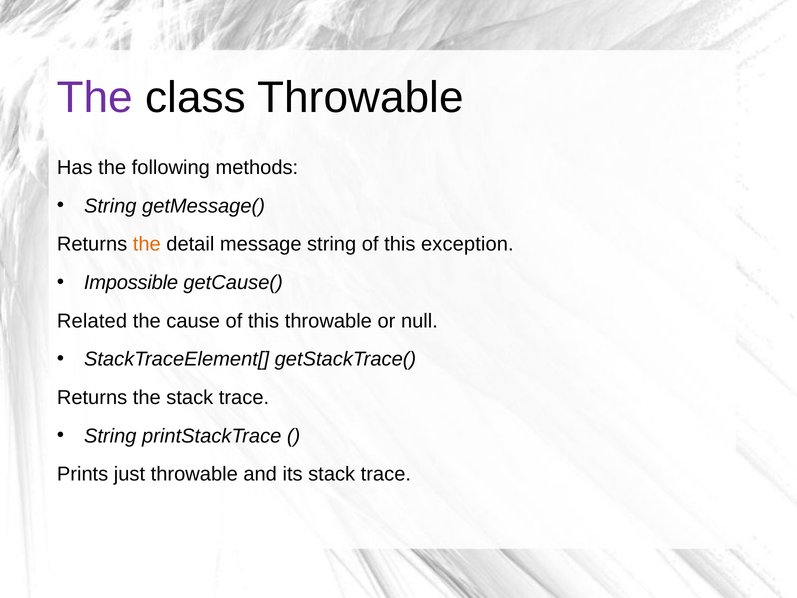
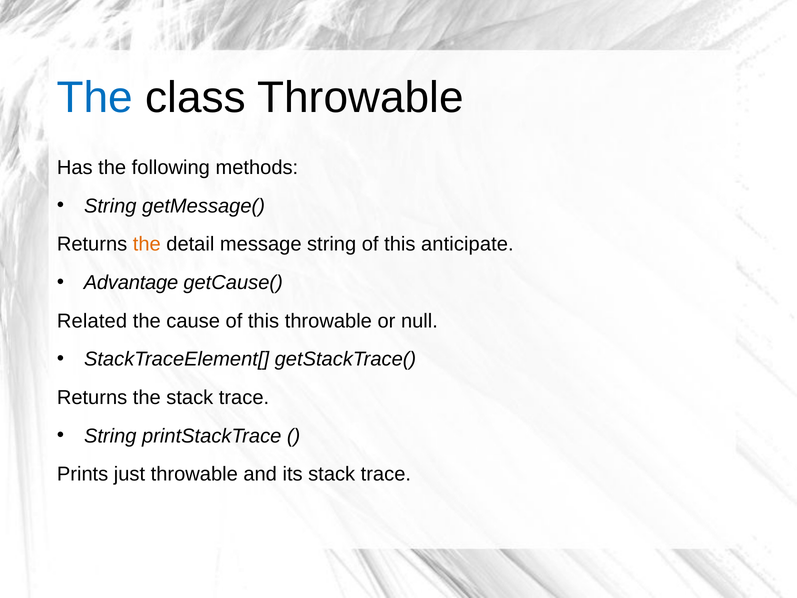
The at (95, 98) colour: purple -> blue
exception: exception -> anticipate
Impossible: Impossible -> Advantage
